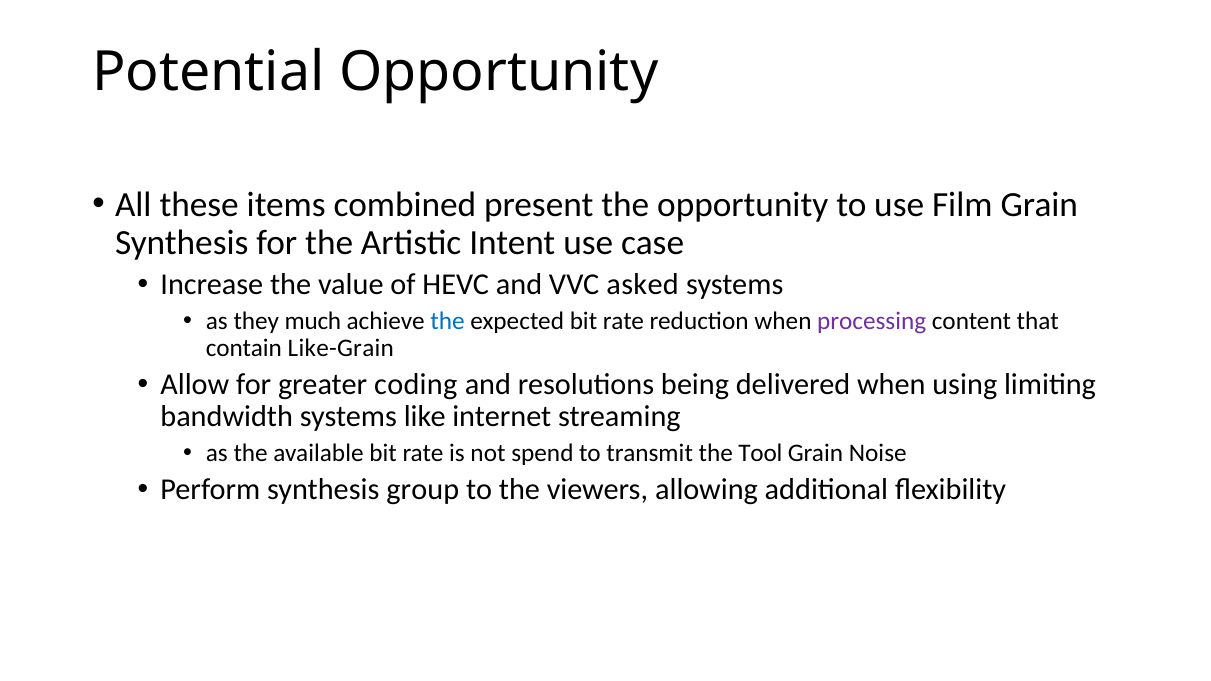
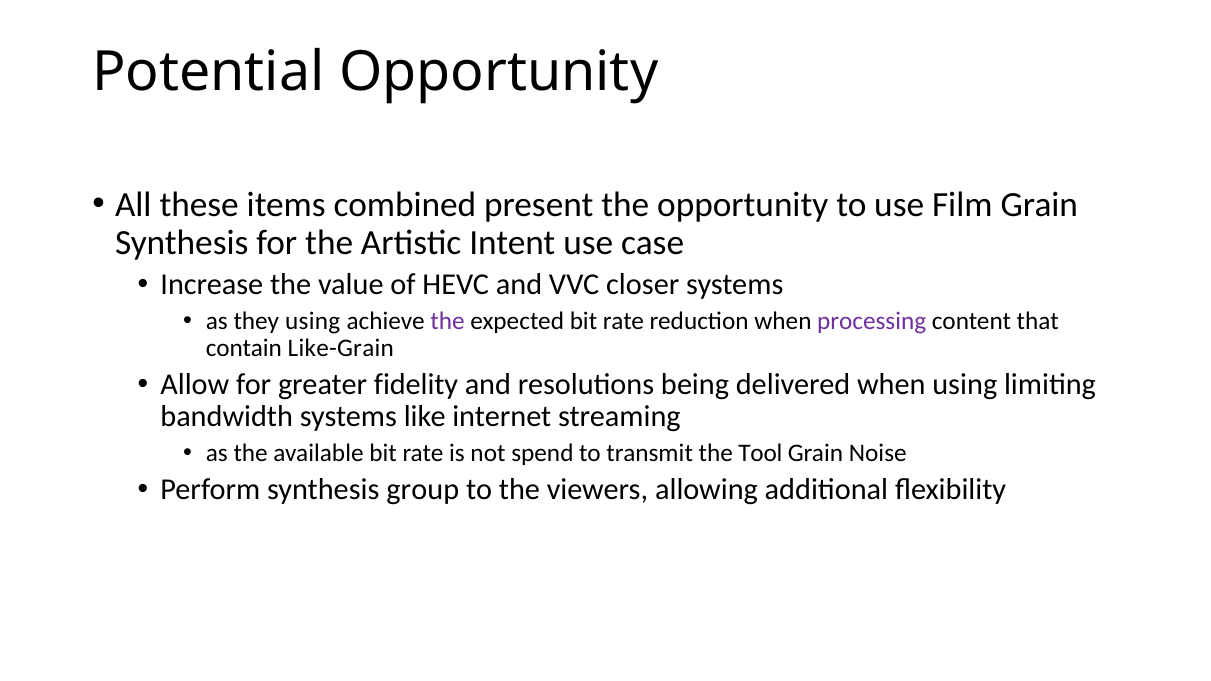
asked: asked -> closer
they much: much -> using
the at (447, 321) colour: blue -> purple
coding: coding -> fidelity
